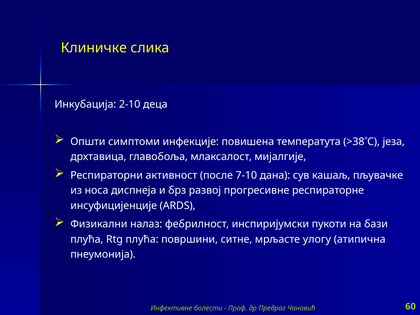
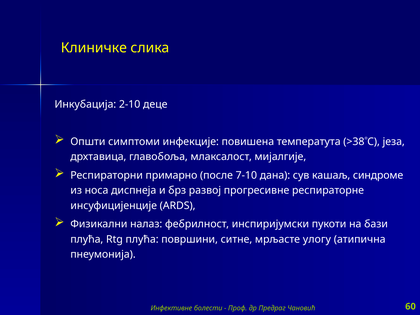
деца: деца -> деце
активност: активност -> примарно
пљувачке: пљувачке -> синдроме
